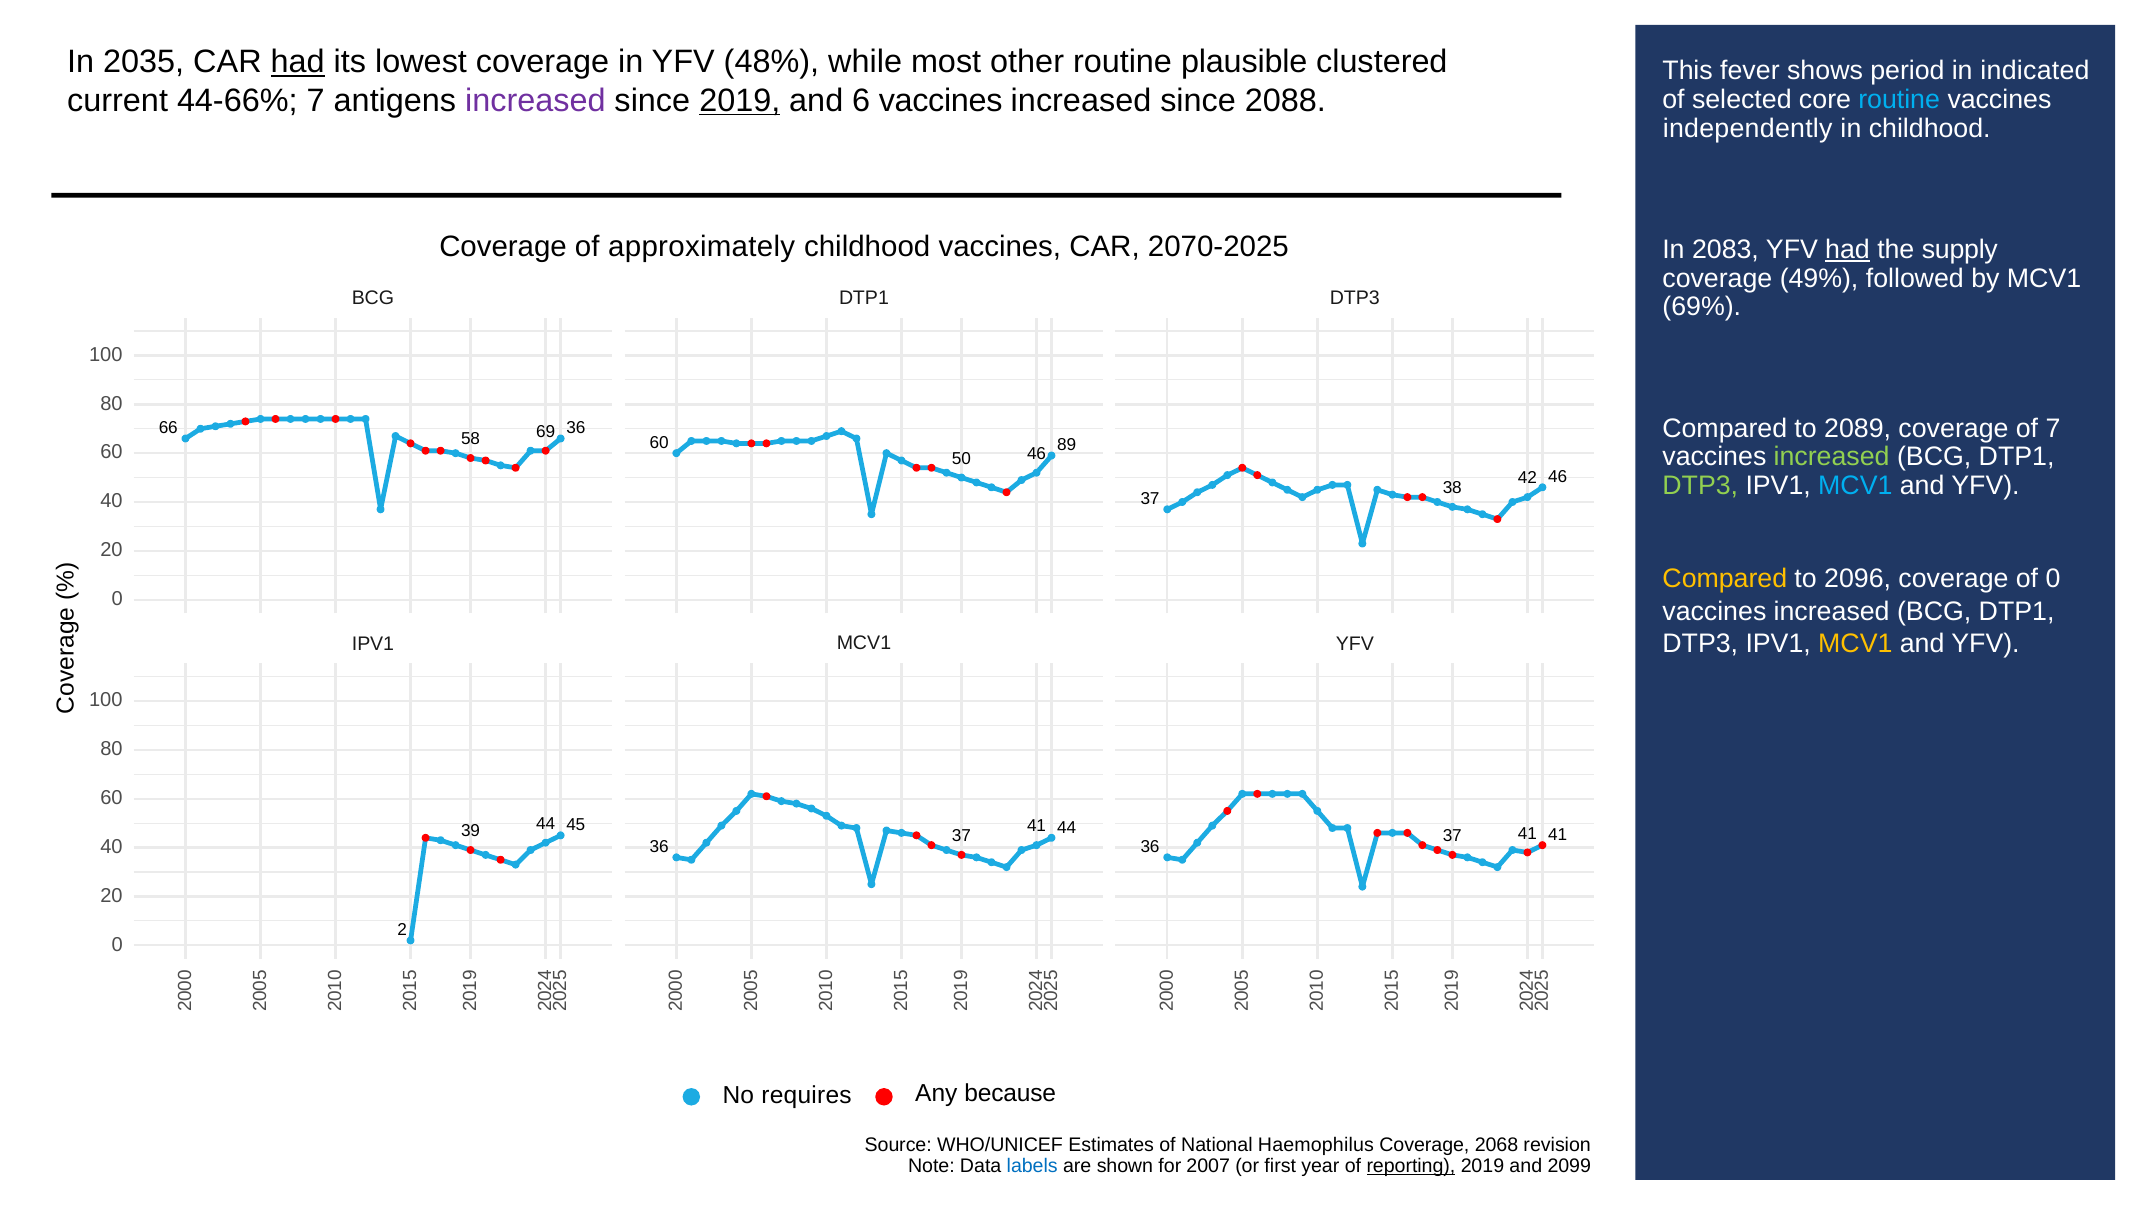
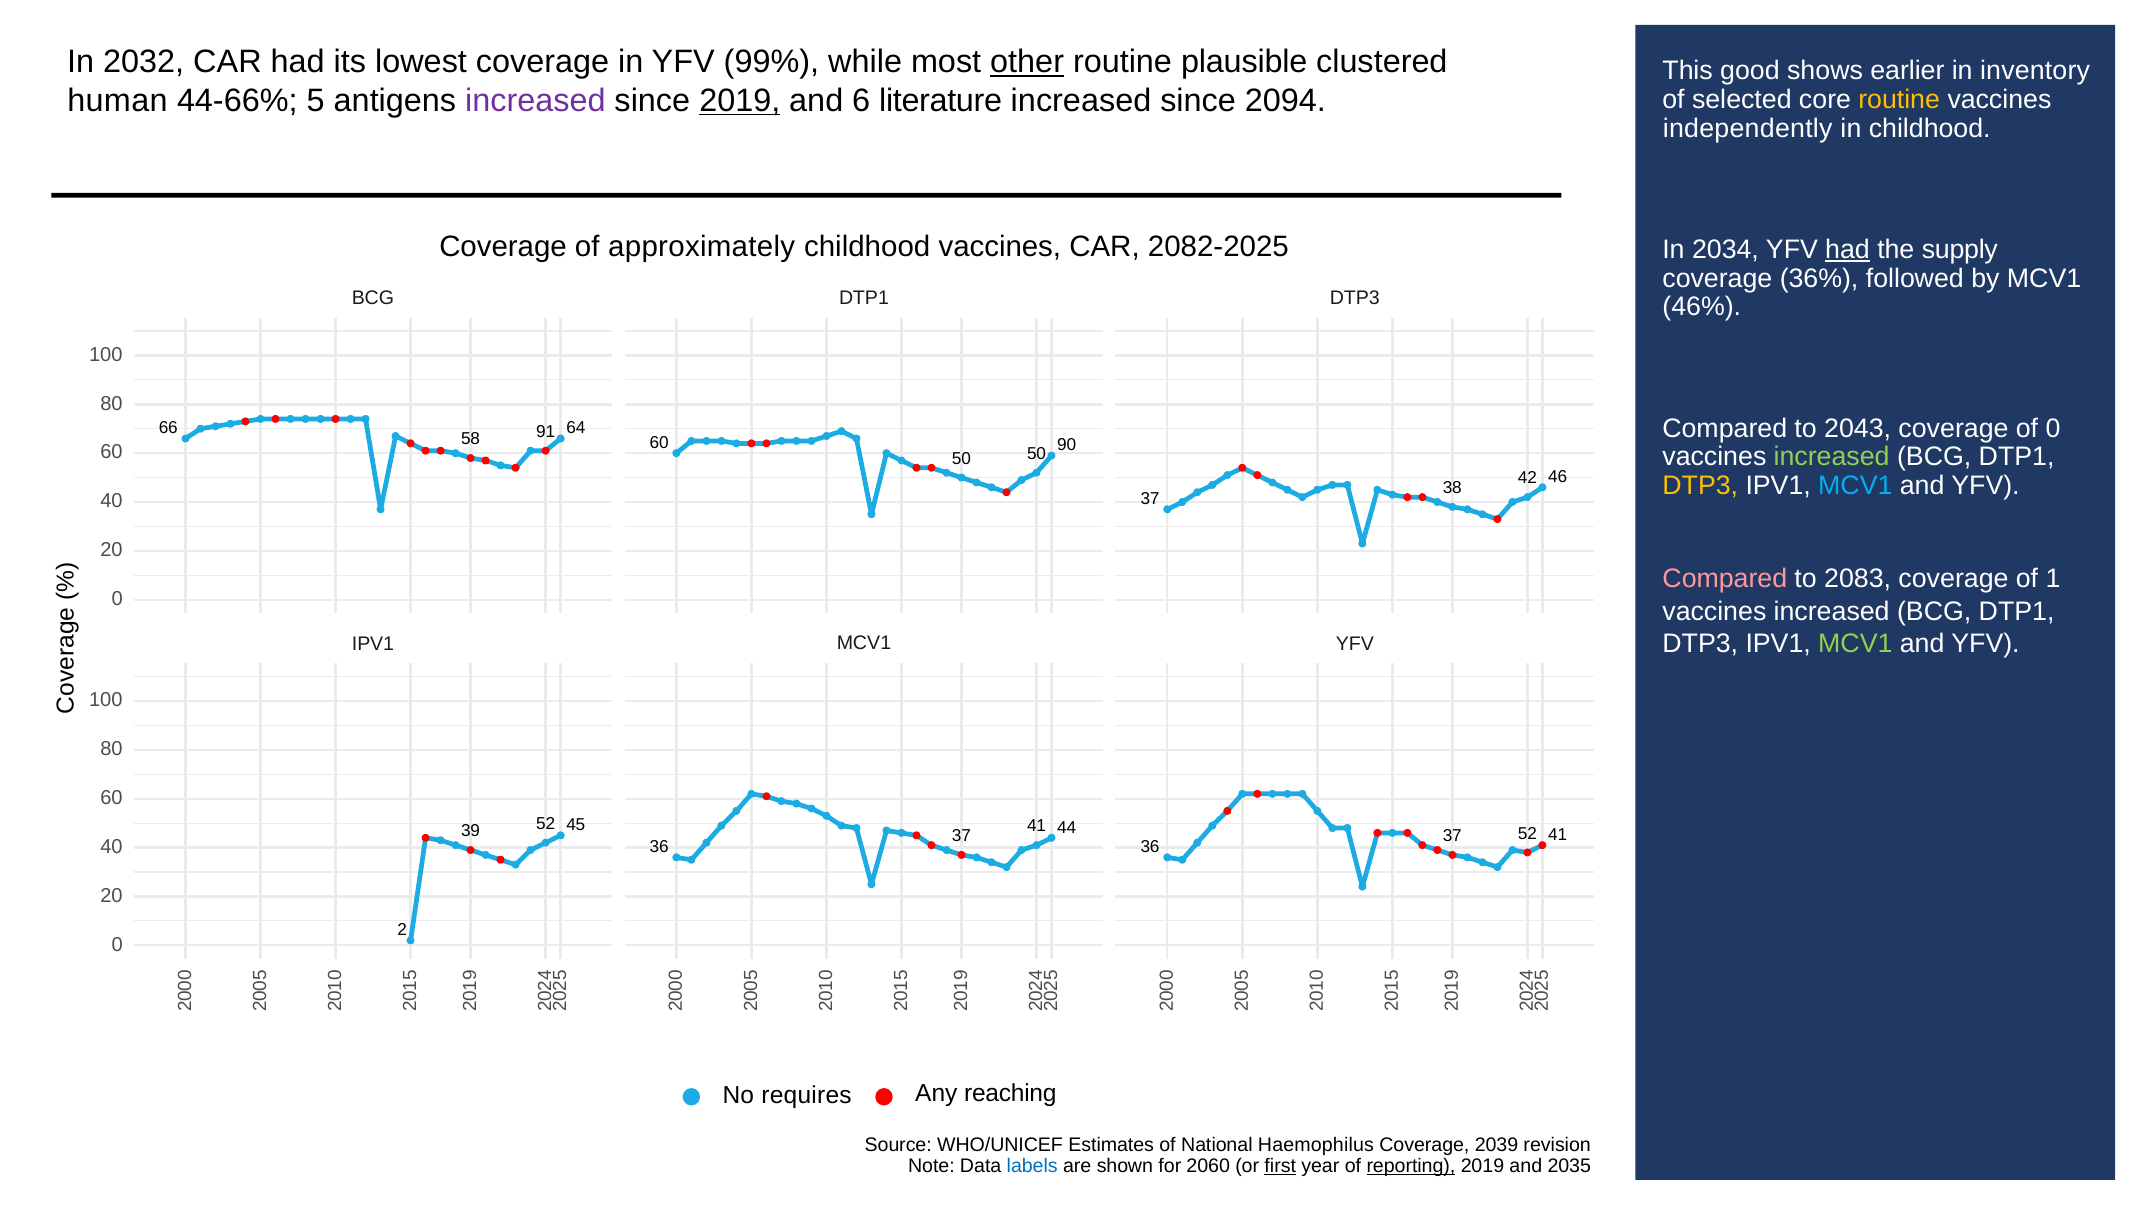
2035: 2035 -> 2032
had at (298, 62) underline: present -> none
48%: 48% -> 99%
other underline: none -> present
fever: fever -> good
period: period -> earlier
indicated: indicated -> inventory
current: current -> human
44-66% 7: 7 -> 5
6 vaccines: vaccines -> literature
2088: 2088 -> 2094
routine at (1899, 99) colour: light blue -> yellow
2070-2025: 2070-2025 -> 2082-2025
2083: 2083 -> 2034
49%: 49% -> 36%
69%: 69% -> 46%
2089: 2089 -> 2043
of 7: 7 -> 0
66 36: 36 -> 64
69: 69 -> 91
89: 89 -> 90
50 46: 46 -> 50
DTP3 at (1700, 486) colour: light green -> yellow
Compared at (1725, 579) colour: yellow -> pink
2096: 2096 -> 2083
of 0: 0 -> 1
MCV1 at (1855, 643) colour: yellow -> light green
39 44: 44 -> 52
41 at (1527, 833): 41 -> 52
because: because -> reaching
2068: 2068 -> 2039
2007: 2007 -> 2060
first underline: none -> present
2099: 2099 -> 2035
